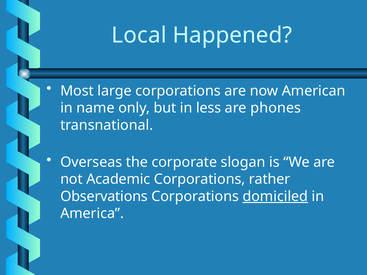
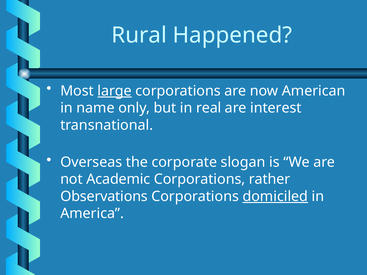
Local: Local -> Rural
large underline: none -> present
less: less -> real
phones: phones -> interest
